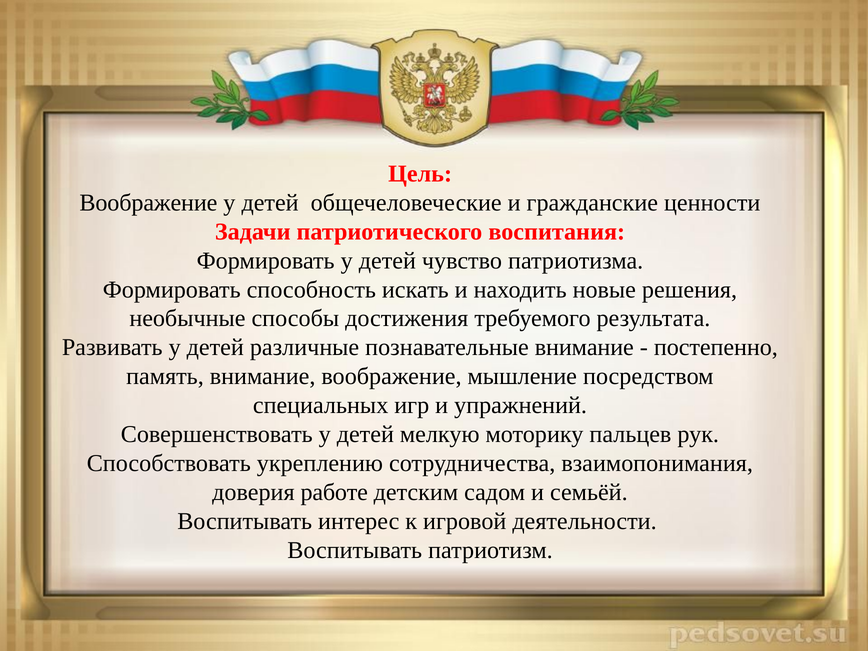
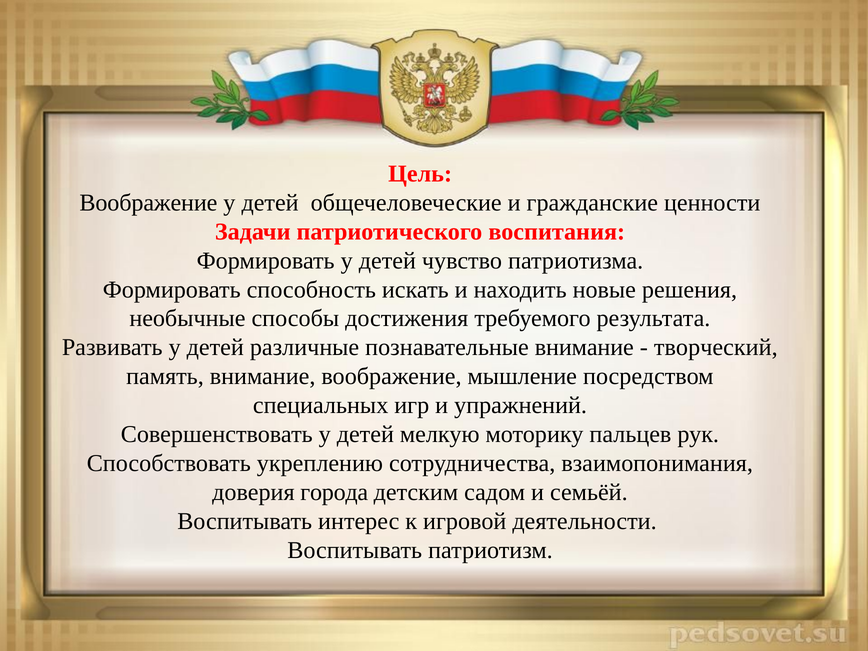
постепенно: постепенно -> творческий
работе: работе -> города
